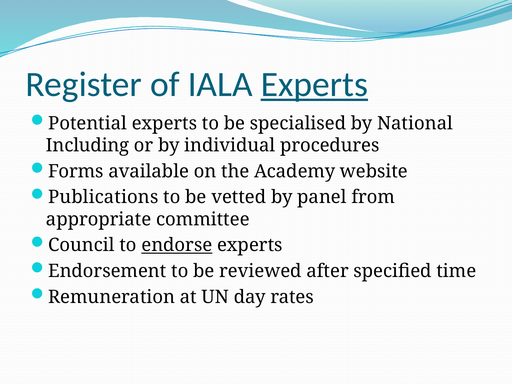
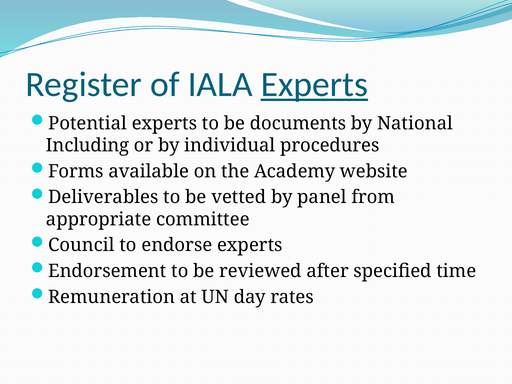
specialised: specialised -> documents
Publications: Publications -> Deliverables
endorse underline: present -> none
